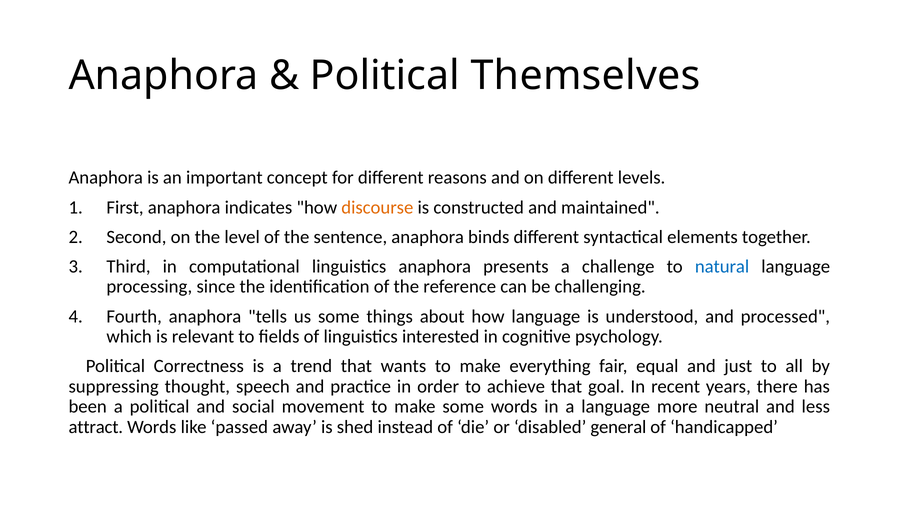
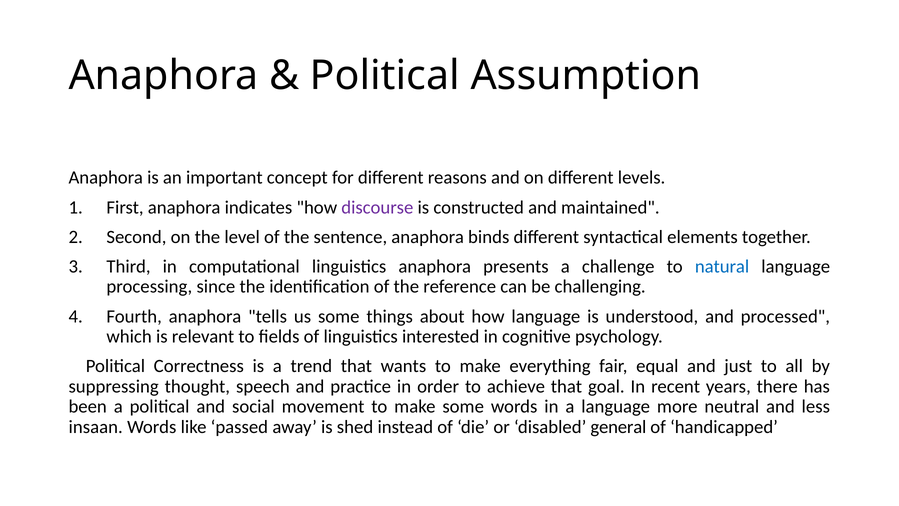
Themselves: Themselves -> Assumption
discourse colour: orange -> purple
attract: attract -> insaan
